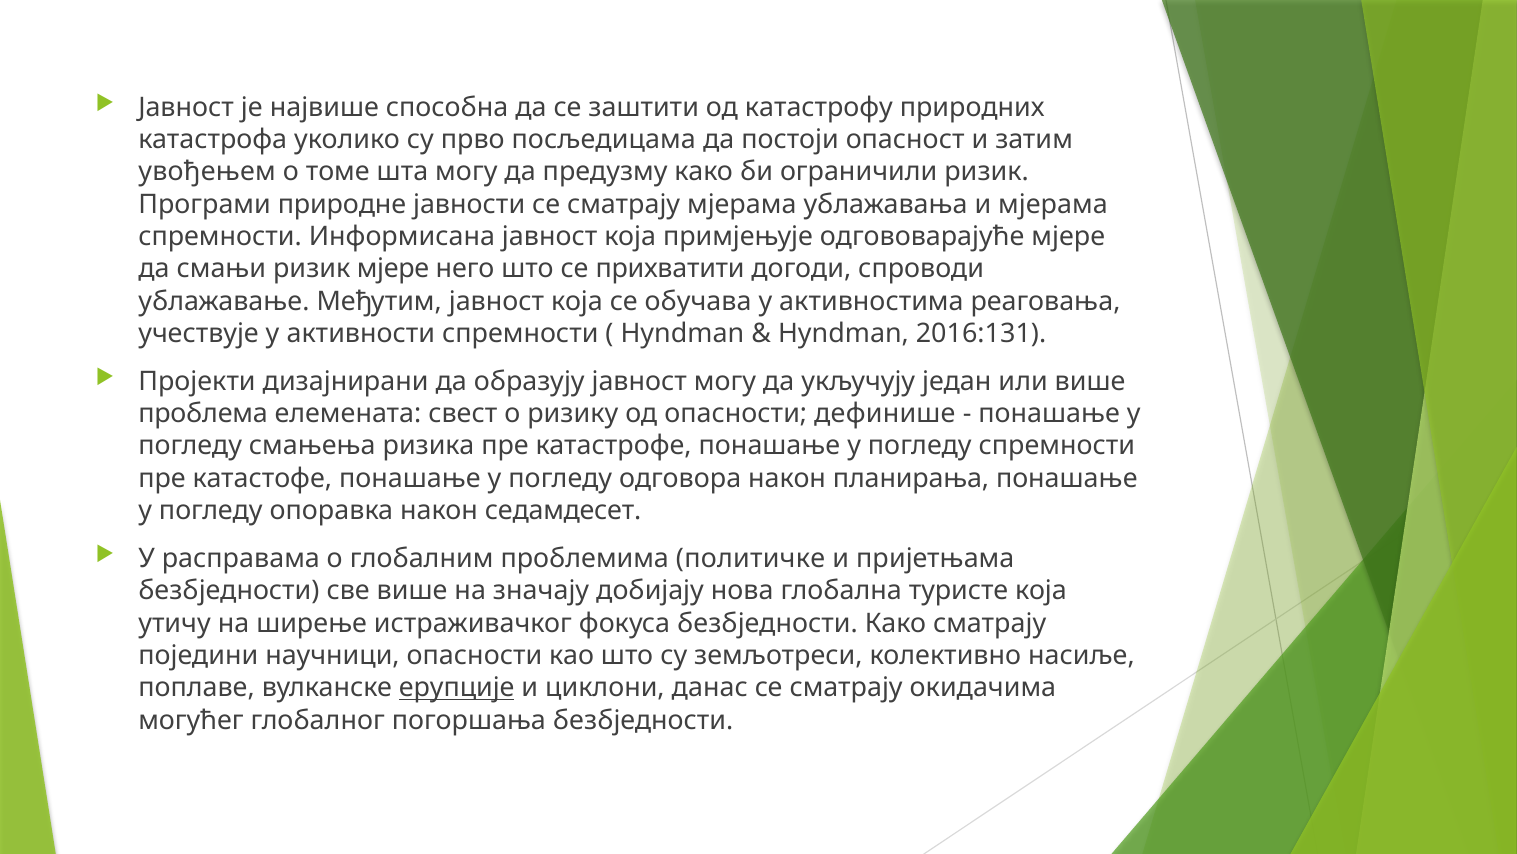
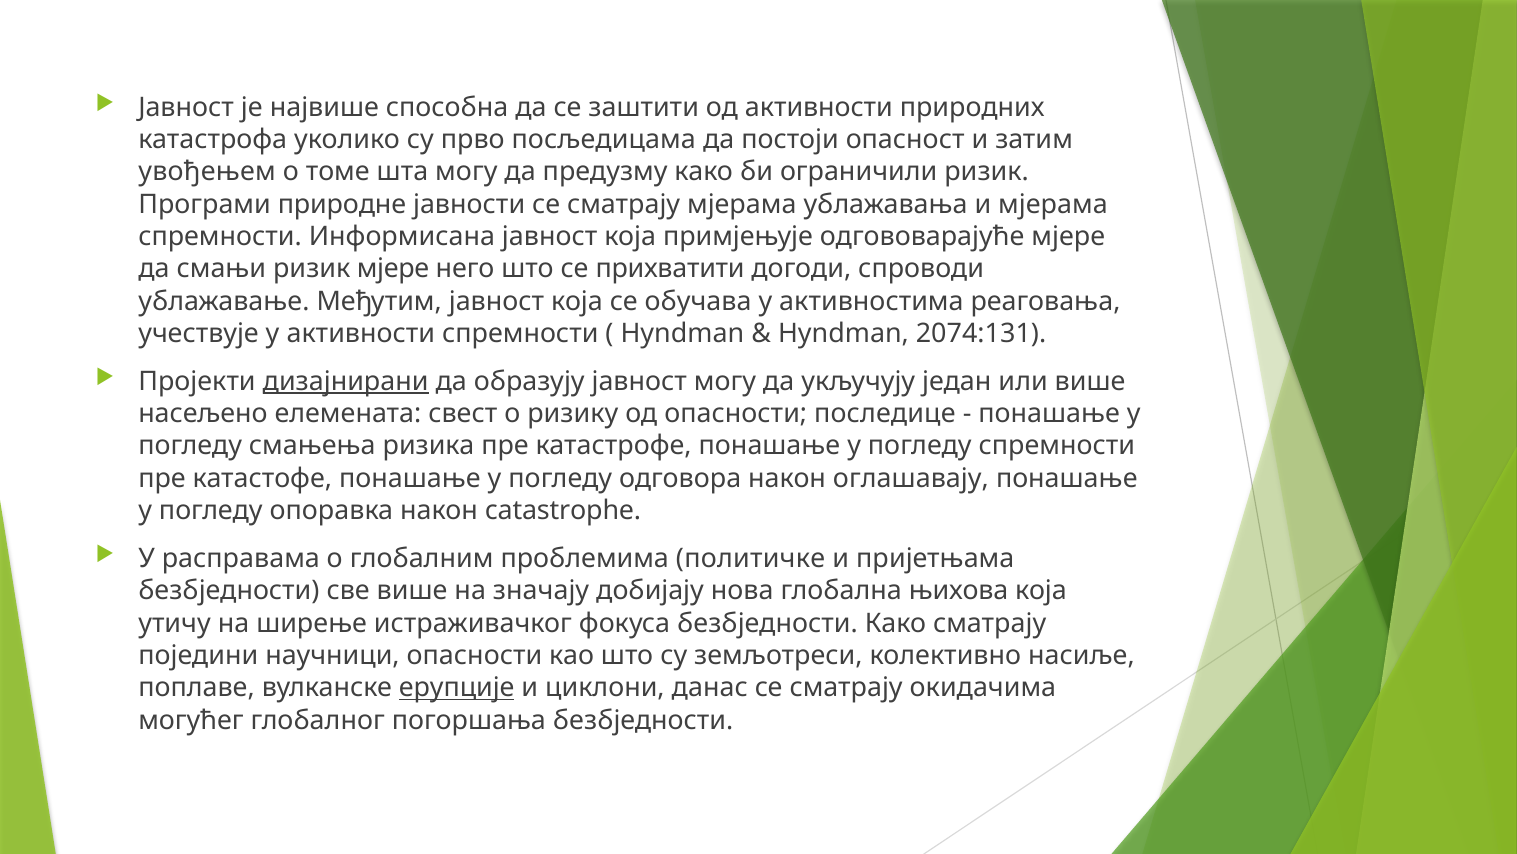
од катастрофу: катастрофу -> активности
2016:131: 2016:131 -> 2074:131
дизајнирани underline: none -> present
проблема: проблема -> насељено
дефинише: дефинише -> последице
планирања: планирања -> оглашавају
седамдесет: седамдесет -> catastrophe
туристе: туристе -> њихова
